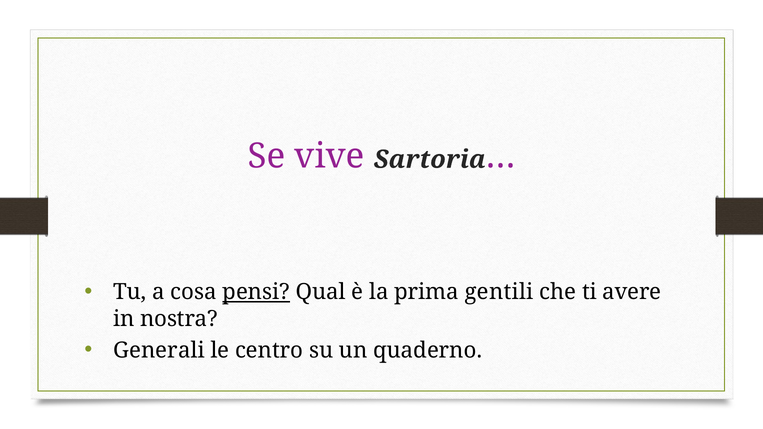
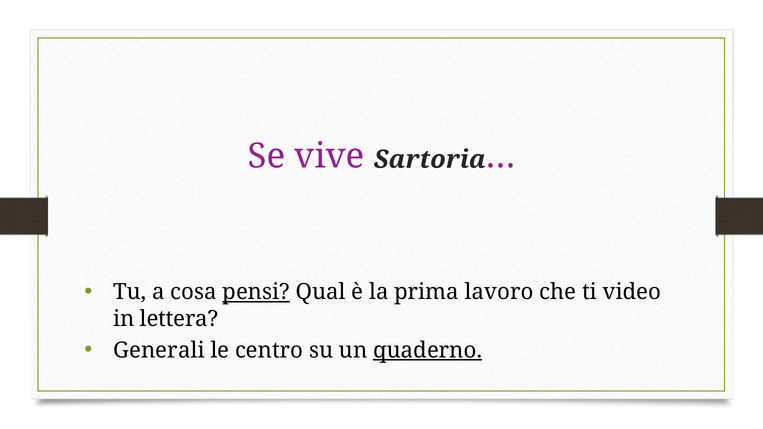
gentili: gentili -> lavoro
avere: avere -> video
nostra: nostra -> lettera
quaderno underline: none -> present
